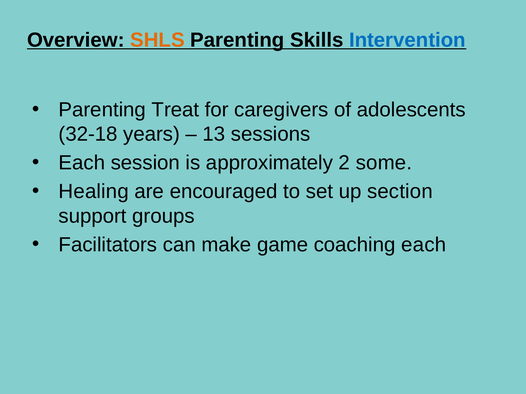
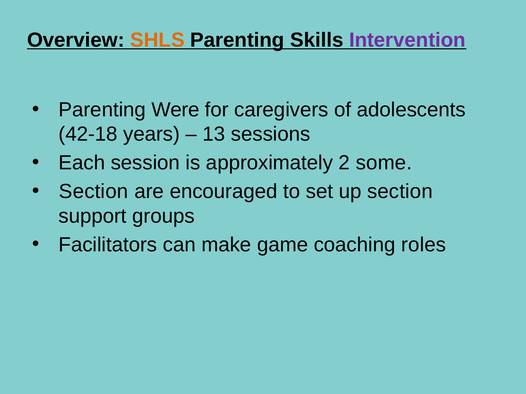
Intervention colour: blue -> purple
Treat: Treat -> Were
32-18: 32-18 -> 42-18
Healing at (94, 192): Healing -> Section
coaching each: each -> roles
